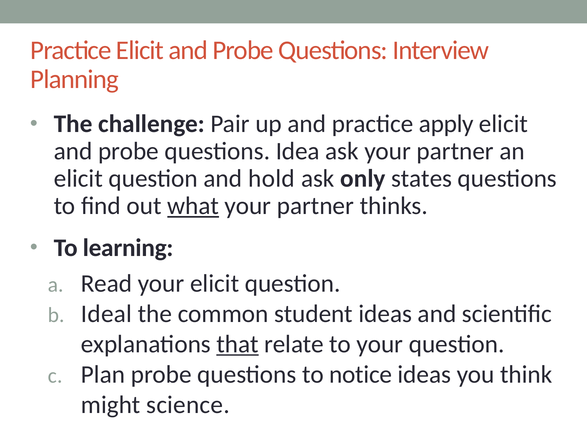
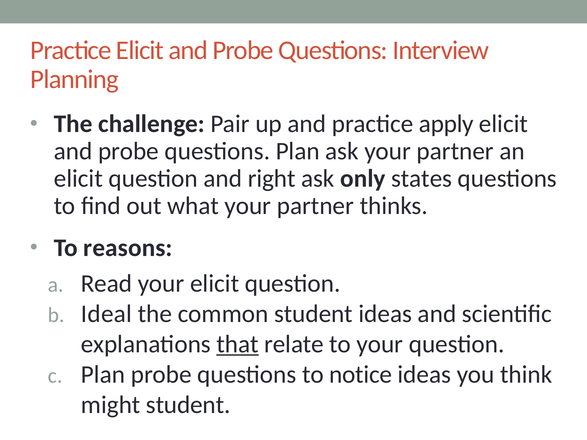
questions Idea: Idea -> Plan
hold: hold -> right
what underline: present -> none
learning: learning -> reasons
might science: science -> student
